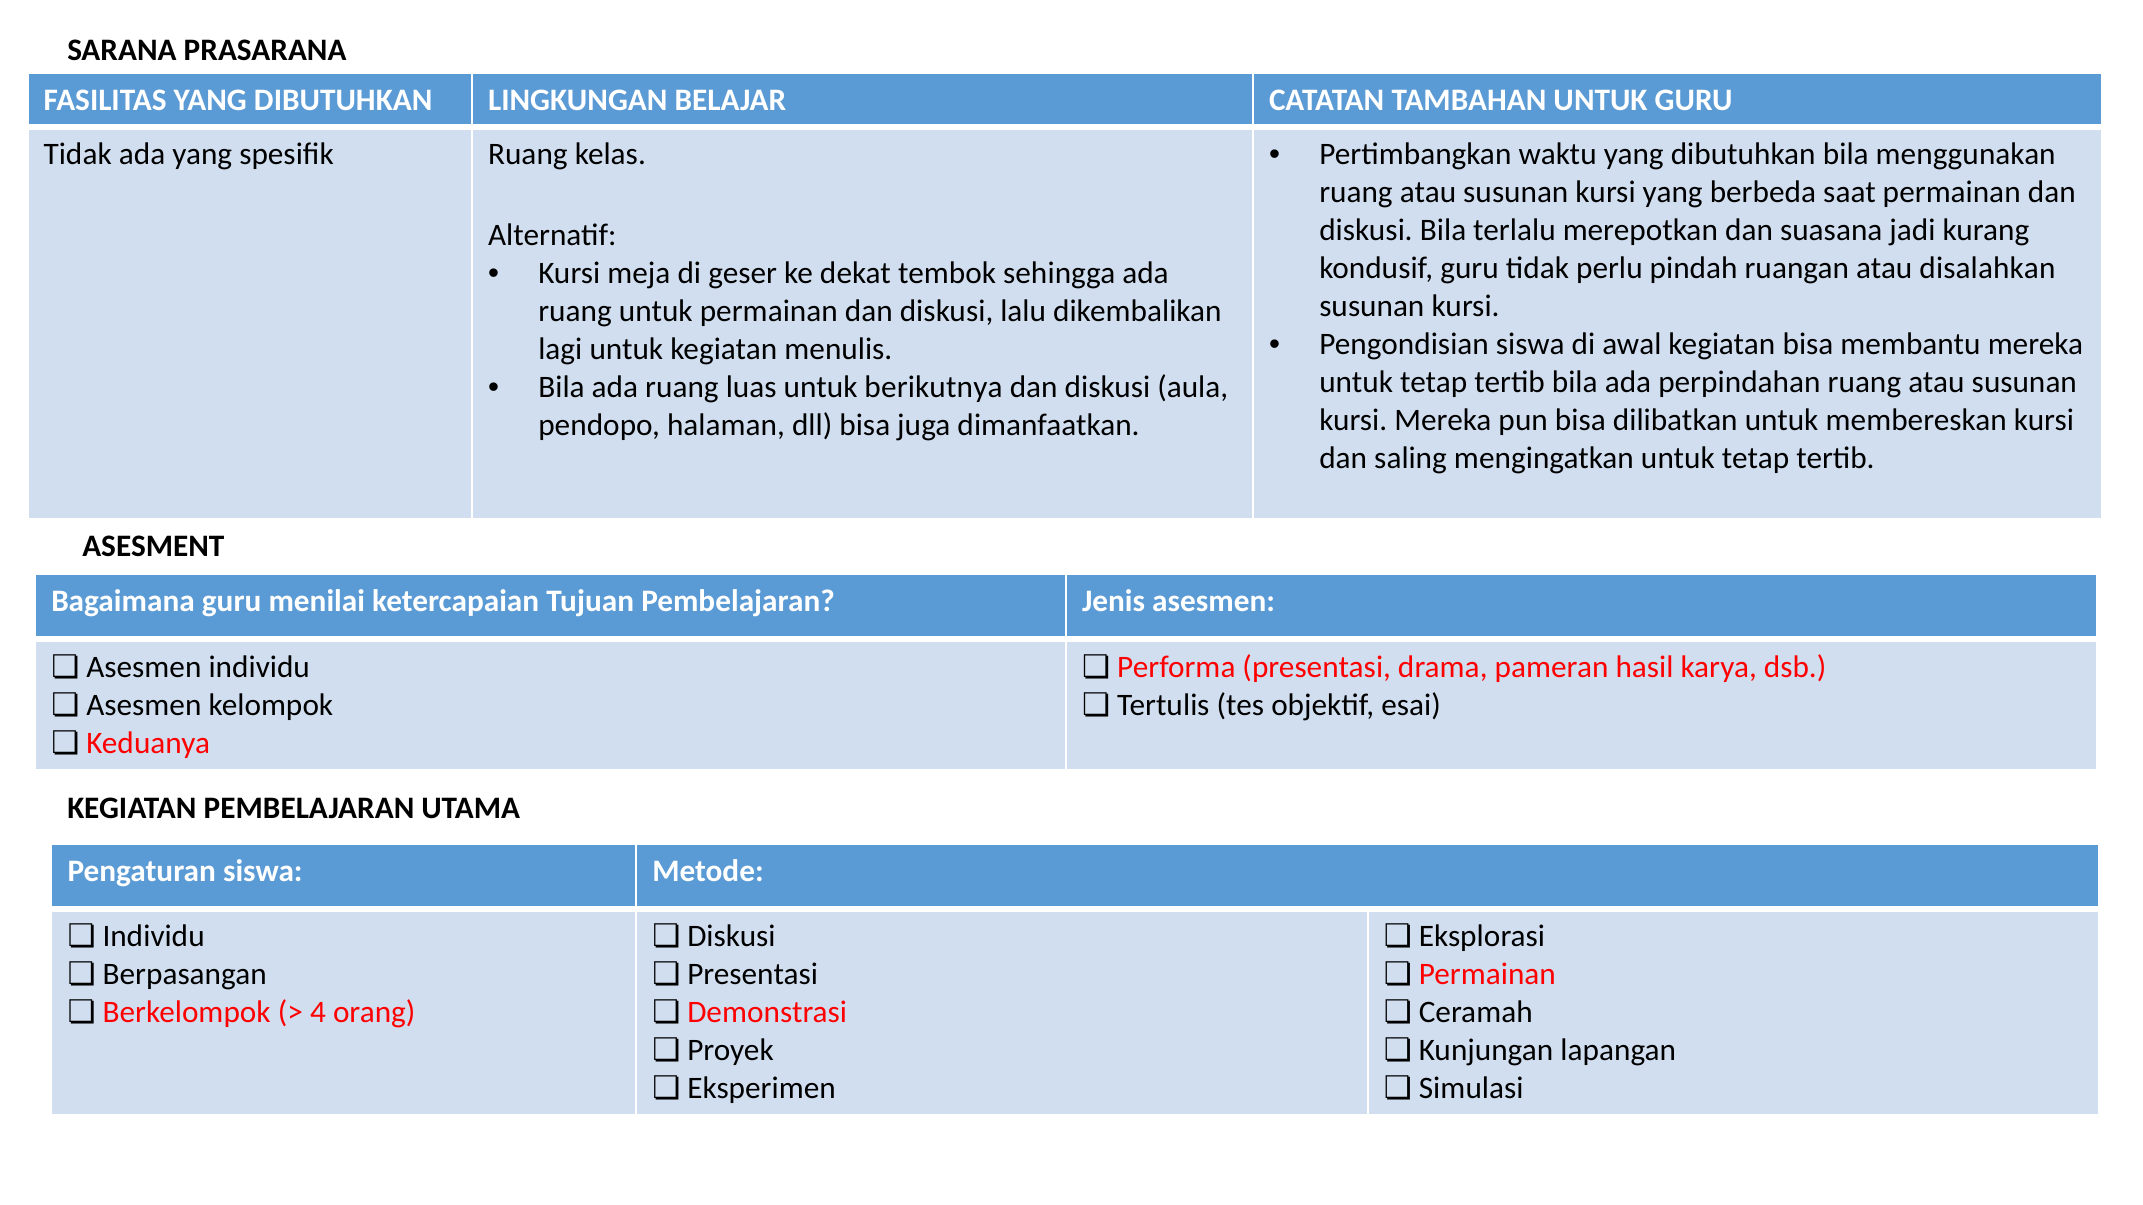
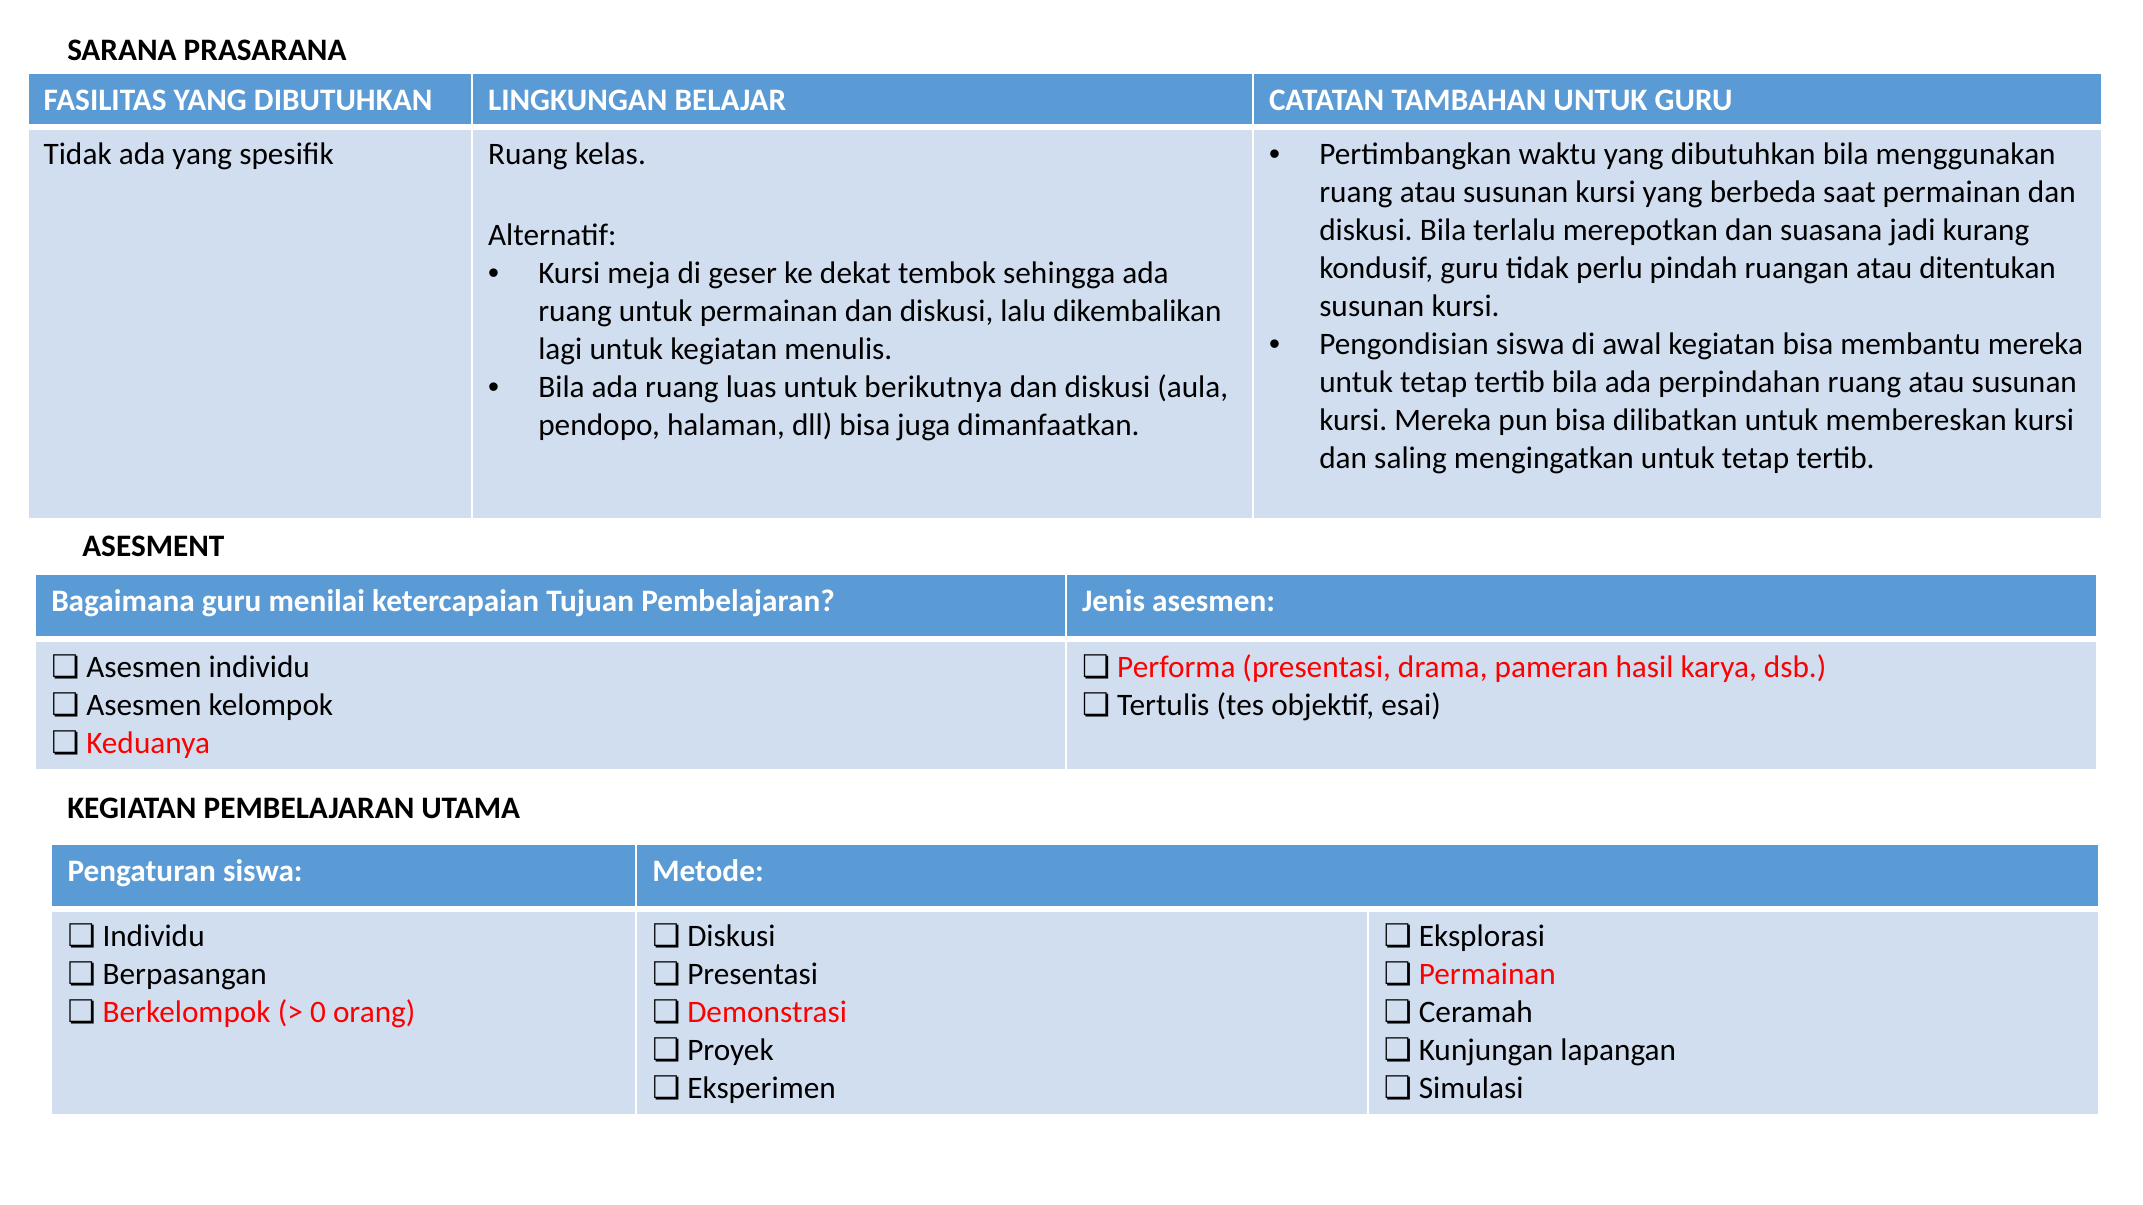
disalahkan: disalahkan -> ditentukan
4: 4 -> 0
